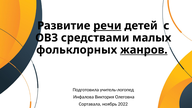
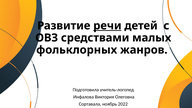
жанров underline: present -> none
